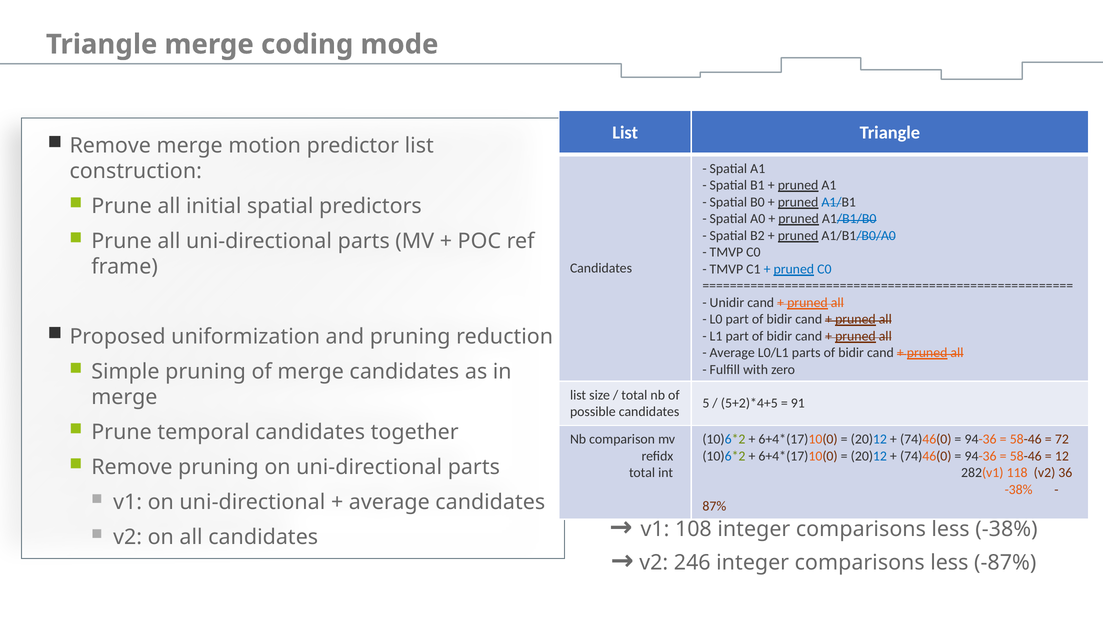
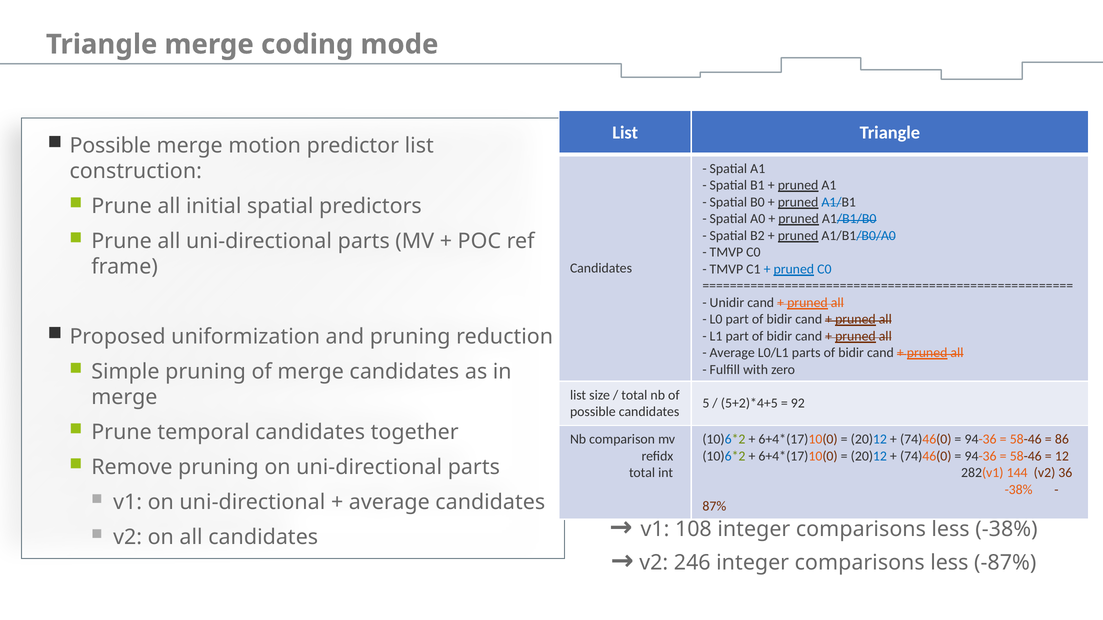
Remove at (110, 146): Remove -> Possible
91: 91 -> 92
72: 72 -> 86
118: 118 -> 144
